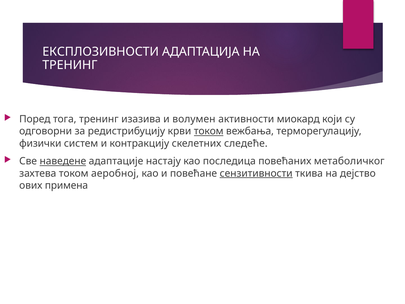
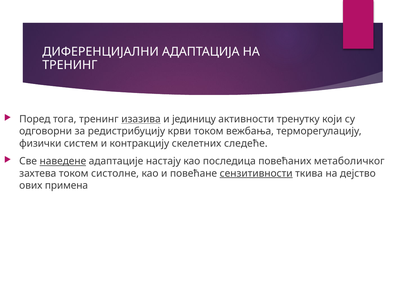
ЕКСПЛОЗИВНОСТИ: ЕКСПЛОЗИВНОСТИ -> ДИФЕРЕНЦИЈАЛНИ
изазива underline: none -> present
волумен: волумен -> јединицу
миокард: миокард -> тренутку
током at (209, 131) underline: present -> none
аеробној: аеробној -> систолне
